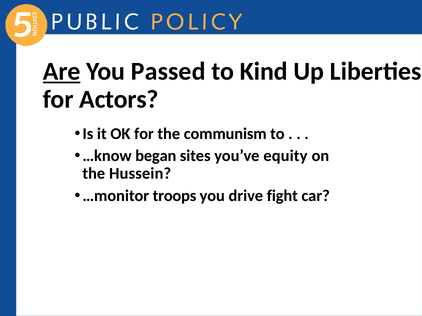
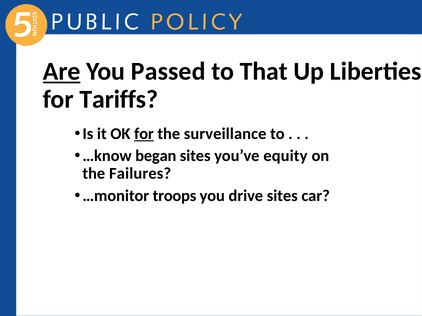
Kind: Kind -> That
Actors: Actors -> Tariffs
for at (144, 134) underline: none -> present
communism: communism -> surveillance
Hussein: Hussein -> Failures
drive fight: fight -> sites
